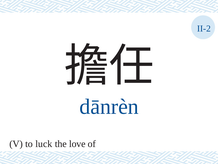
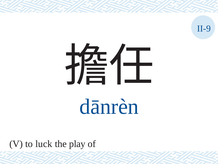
II-2: II-2 -> II-9
love: love -> play
